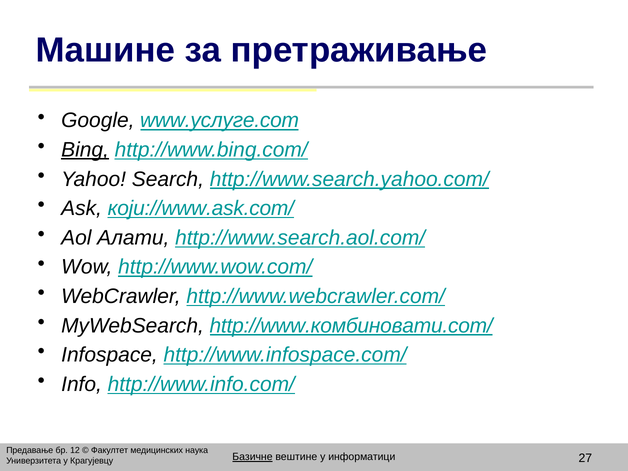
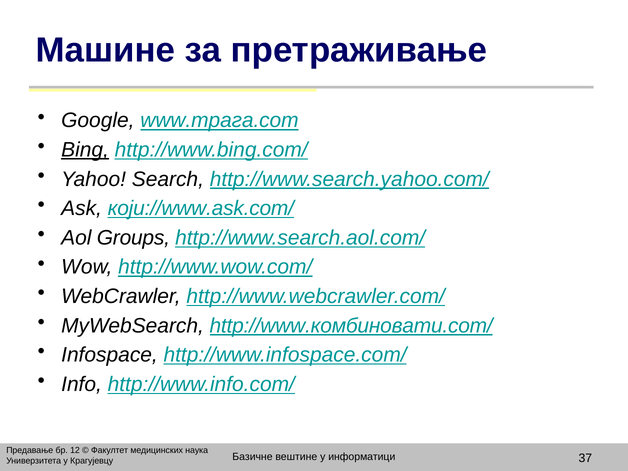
www.услуге.com: www.услуге.com -> www.трага.com
Алати: Алати -> Groups
Базичне underline: present -> none
27: 27 -> 37
